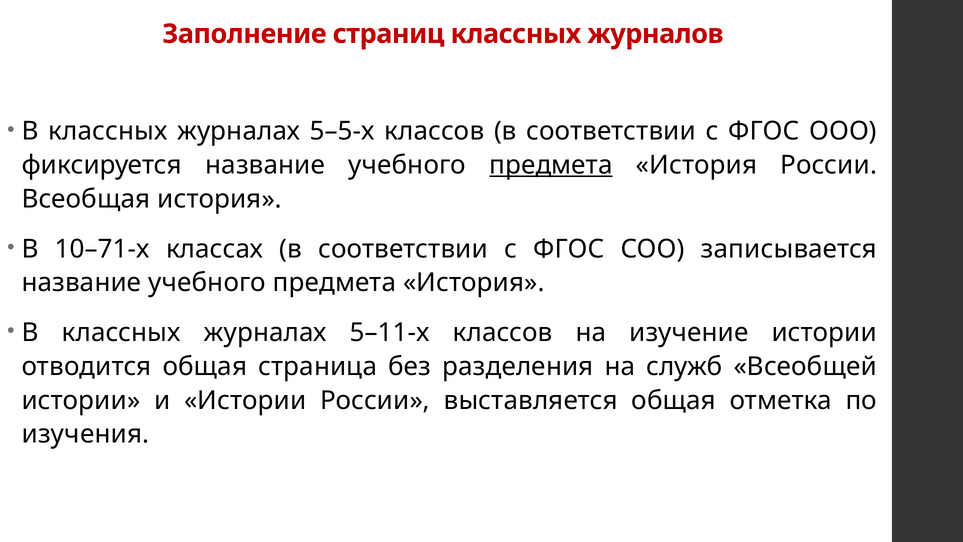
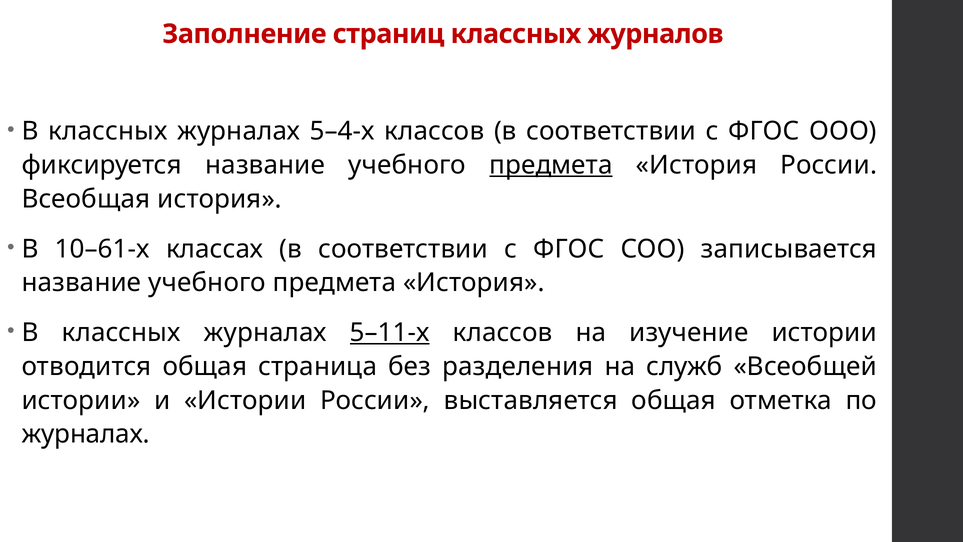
5–5-х: 5–5-х -> 5–4-х
10–71-х: 10–71-х -> 10–61-х
5–11-х underline: none -> present
изучения at (86, 434): изучения -> журналах
